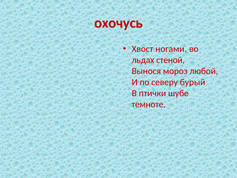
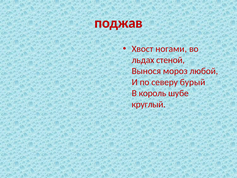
охочусь: охочусь -> поджав
птички: птички -> король
темноте: темноте -> круглый
